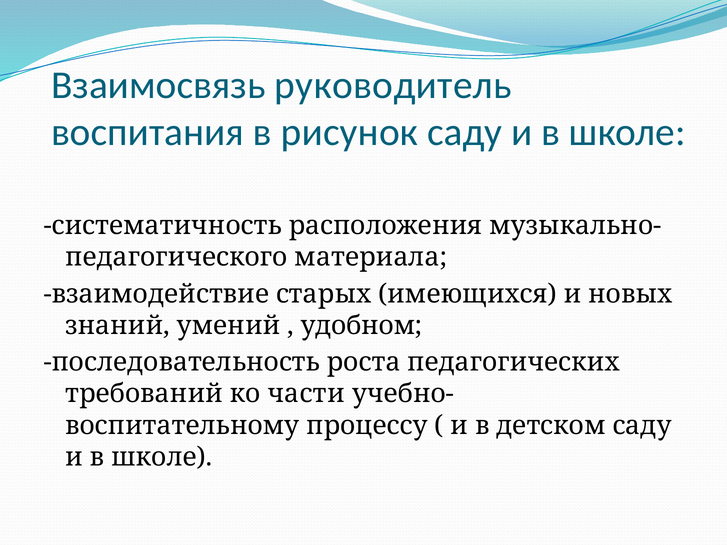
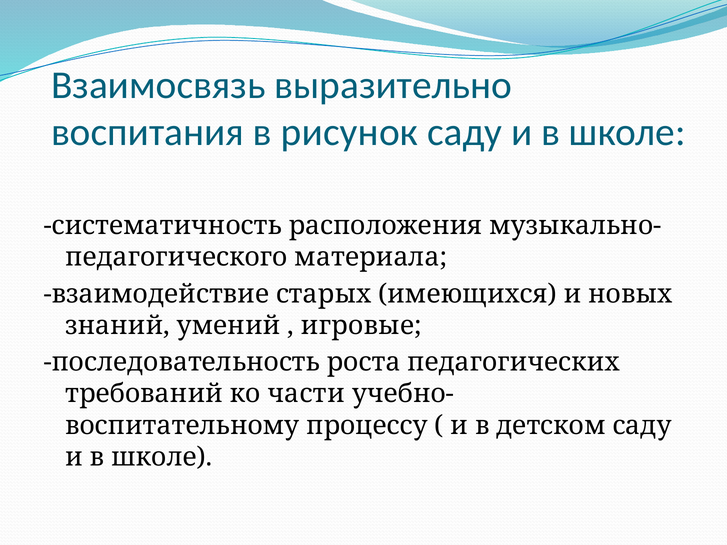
руководитель: руководитель -> выразительно
удобном: удобном -> игровые
